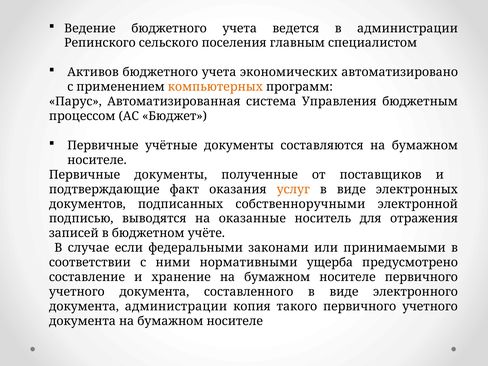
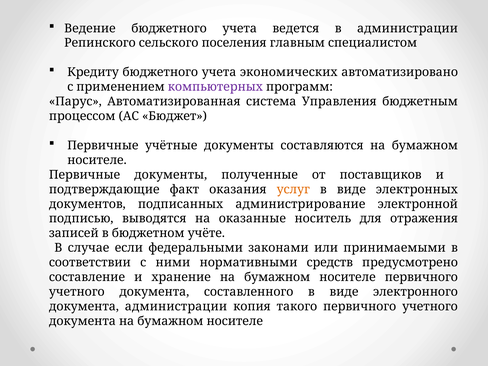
Активов: Активов -> Кредиту
компьютерных colour: orange -> purple
собственноручными: собственноручными -> администрирование
ущерба: ущерба -> средств
